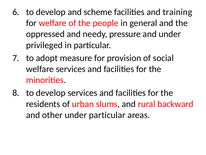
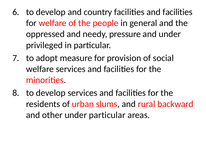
scheme: scheme -> country
facilities and training: training -> facilities
